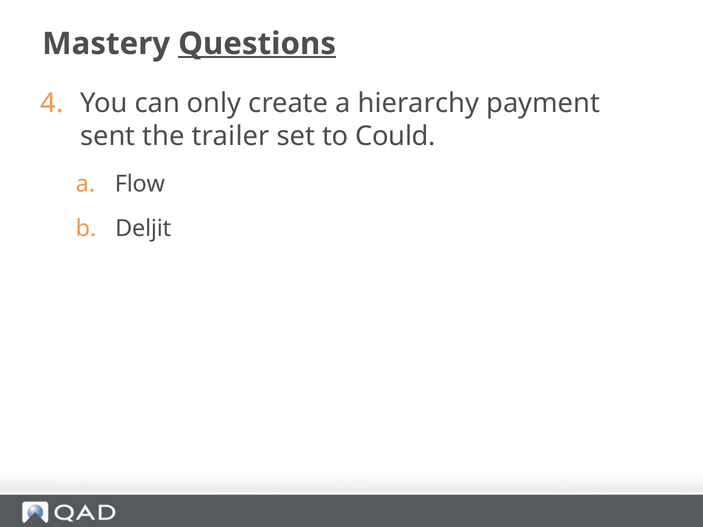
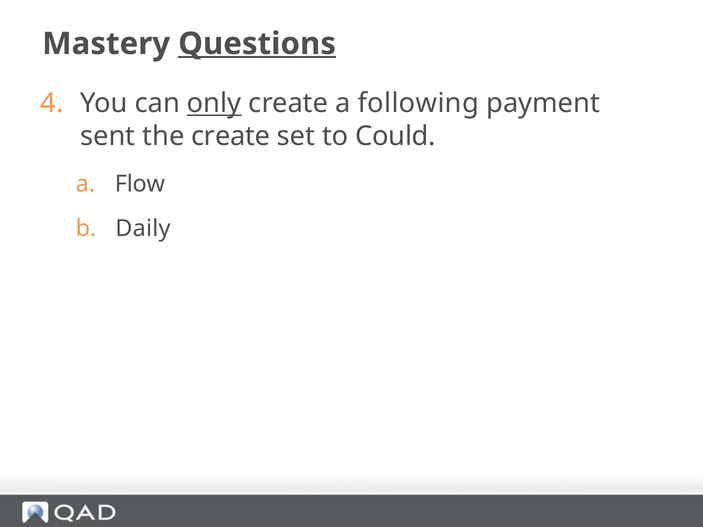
only underline: none -> present
hierarchy: hierarchy -> following
the trailer: trailer -> create
Deljit: Deljit -> Daily
